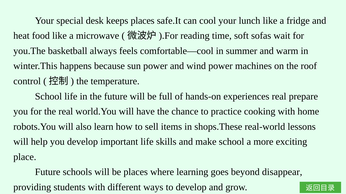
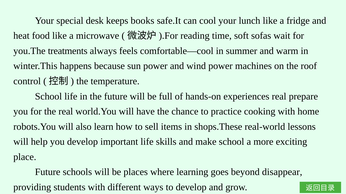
keeps places: places -> books
basketball: basketball -> treatments
